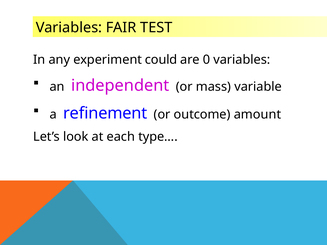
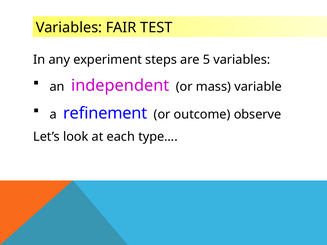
could: could -> steps
0: 0 -> 5
amount: amount -> observe
